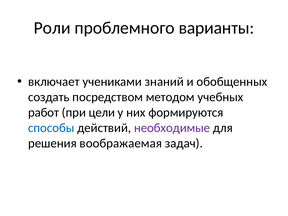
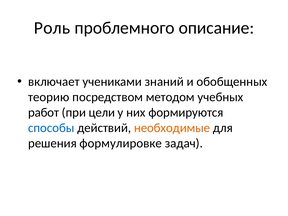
Роли: Роли -> Роль
варианты: варианты -> описание
создать: создать -> теорию
необходимые colour: purple -> orange
воображаемая: воображаемая -> формулировке
